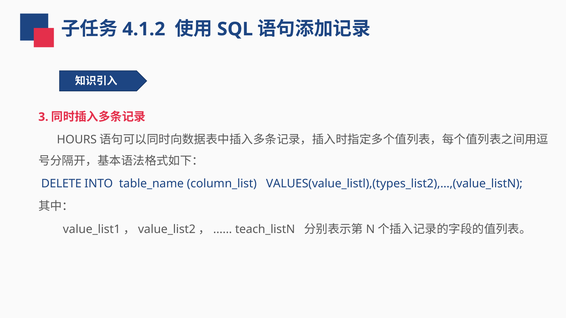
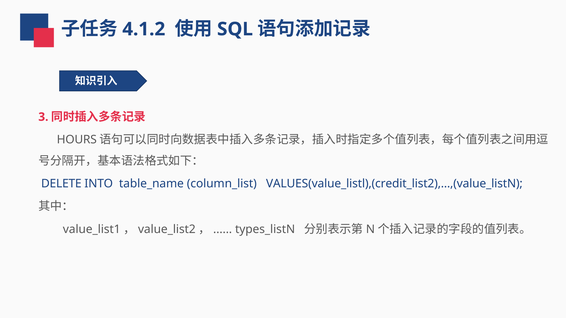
VALUES(value_listl),(types_list2),…,(value_listN: VALUES(value_listl),(types_list2),…,(value_listN -> VALUES(value_listl),(credit_list2),…,(value_listN
teach_listN: teach_listN -> types_listN
